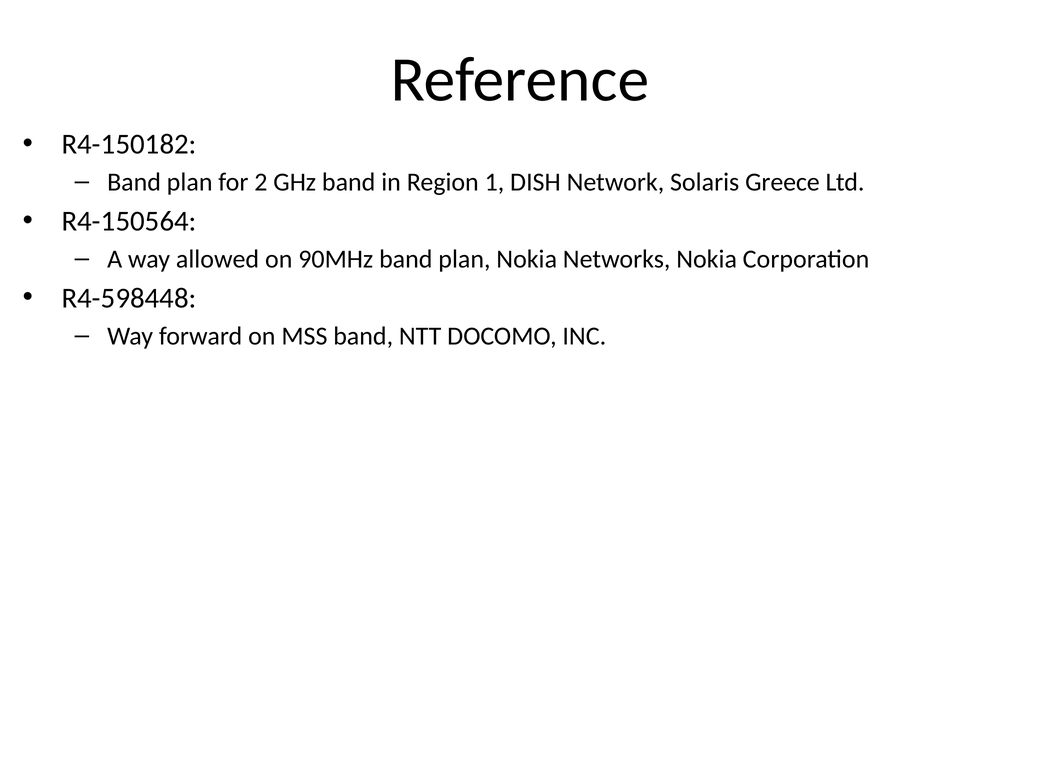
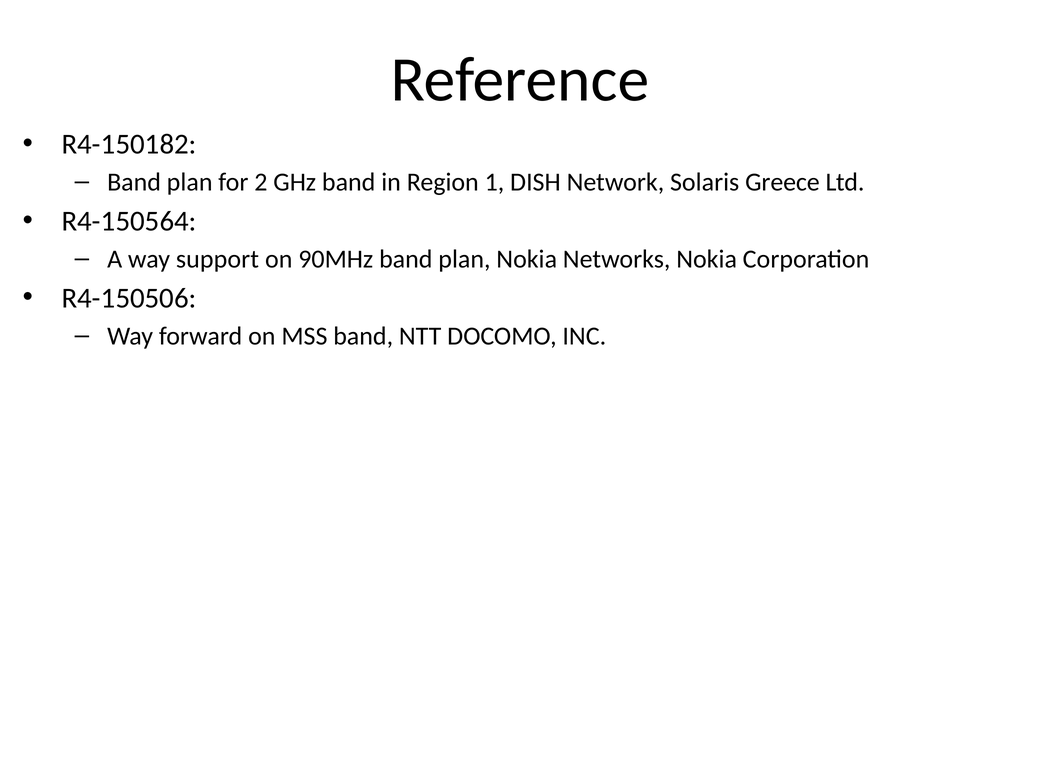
allowed: allowed -> support
R4-598448: R4-598448 -> R4-150506
